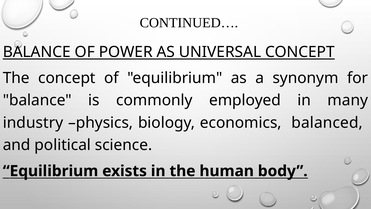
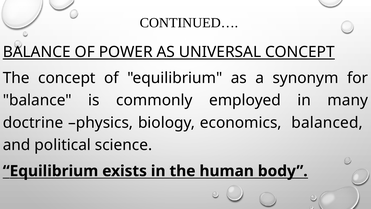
industry: industry -> doctrine
